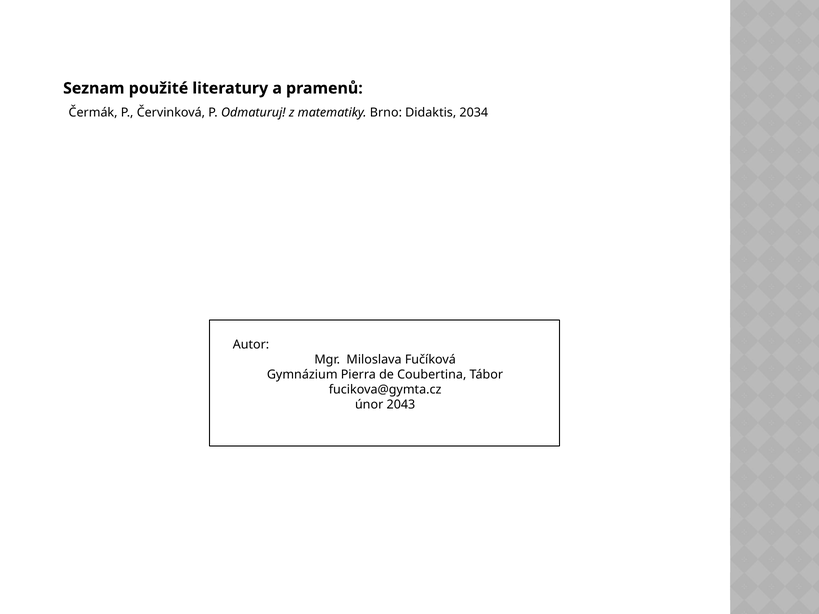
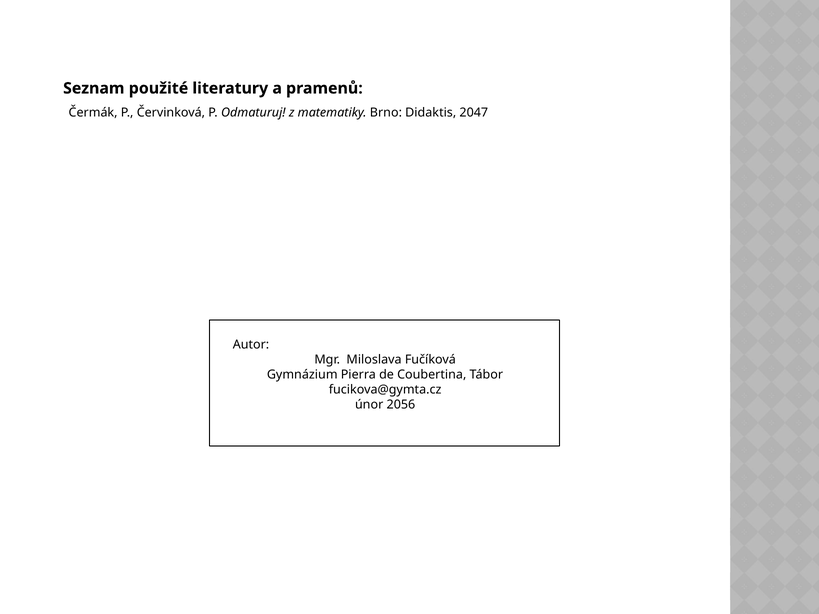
2034: 2034 -> 2047
2043: 2043 -> 2056
